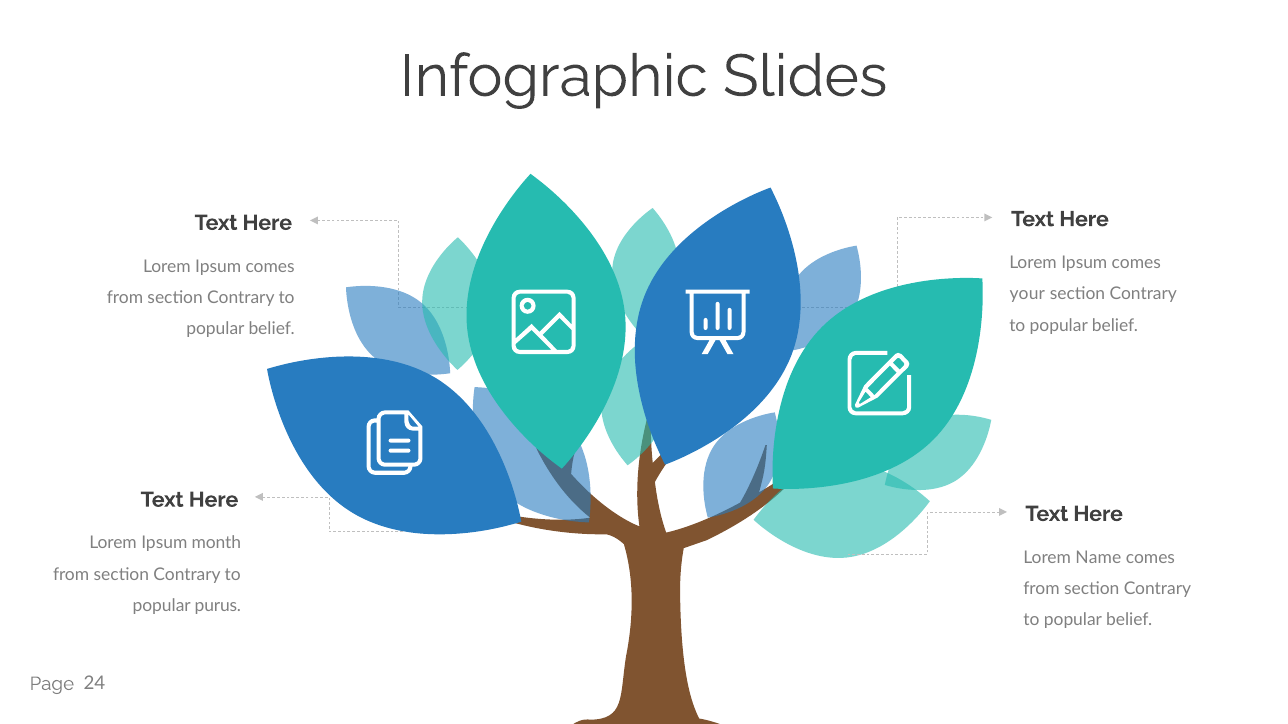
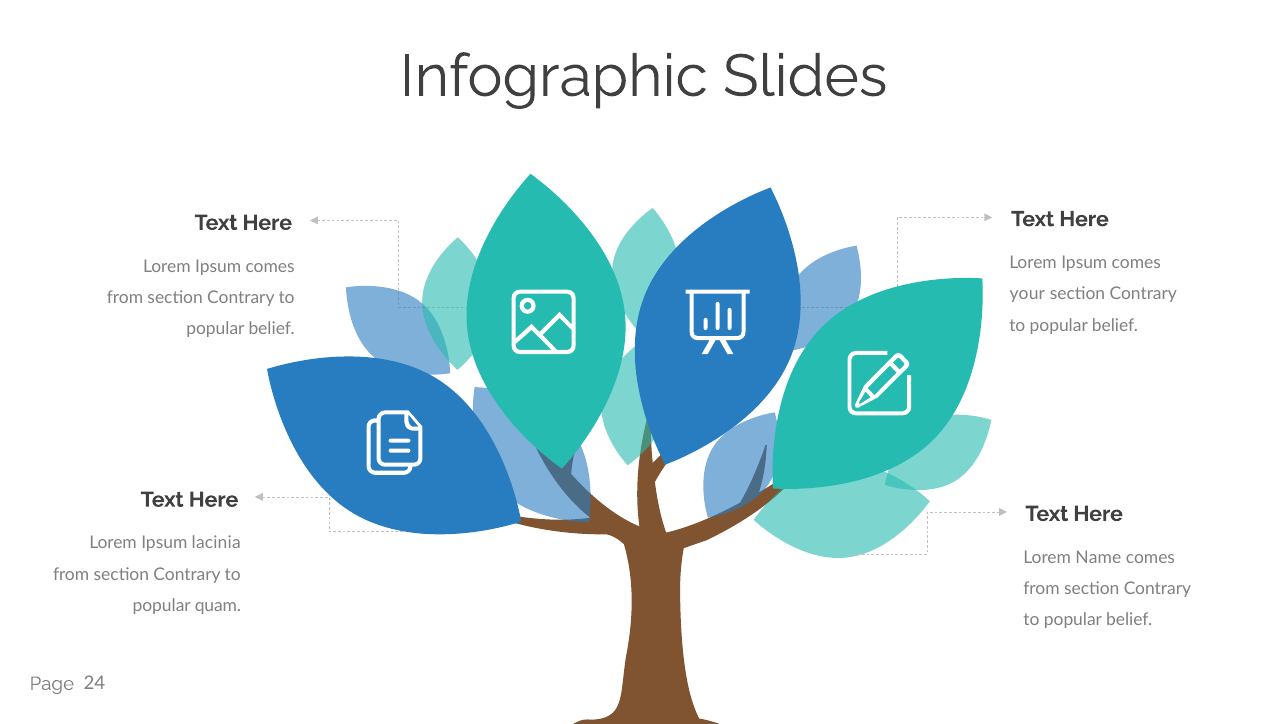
month: month -> lacinia
purus: purus -> quam
